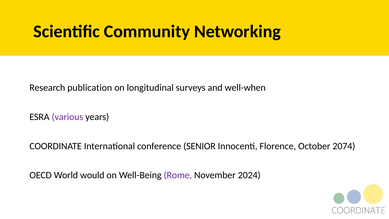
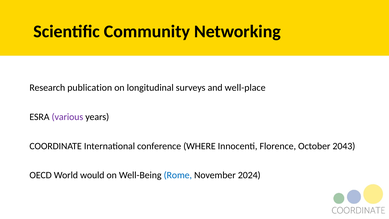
well-when: well-when -> well-place
SENIOR: SENIOR -> WHERE
2074: 2074 -> 2043
Rome colour: purple -> blue
